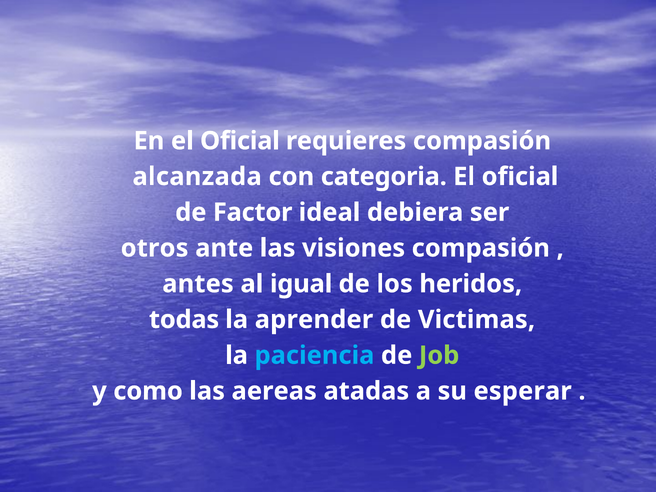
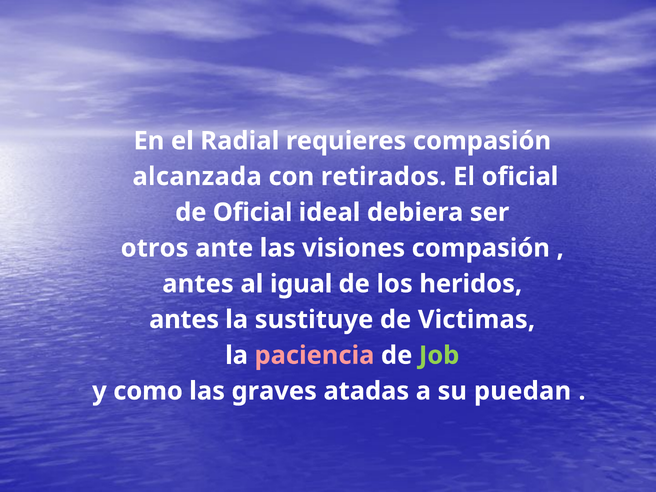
En el Oficial: Oficial -> Radial
categoria: categoria -> retirados
de Factor: Factor -> Oficial
todas at (184, 320): todas -> antes
aprender: aprender -> sustituye
paciencia colour: light blue -> pink
aereas: aereas -> graves
esperar: esperar -> puedan
